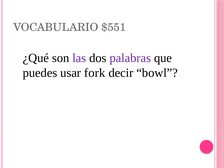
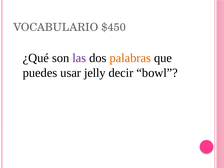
$551: $551 -> $450
palabras colour: purple -> orange
fork: fork -> jelly
